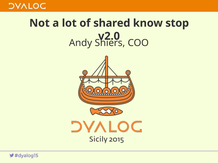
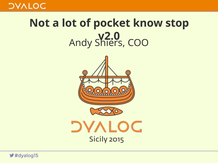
shared: shared -> pocket
